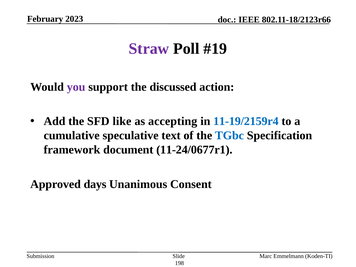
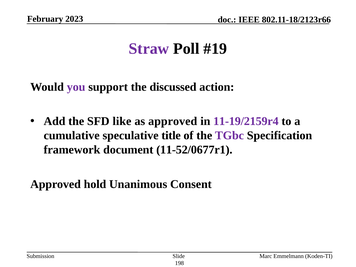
as accepting: accepting -> approved
11-19/2159r4 colour: blue -> purple
text: text -> title
TGbc colour: blue -> purple
11-24/0677r1: 11-24/0677r1 -> 11-52/0677r1
days: days -> hold
